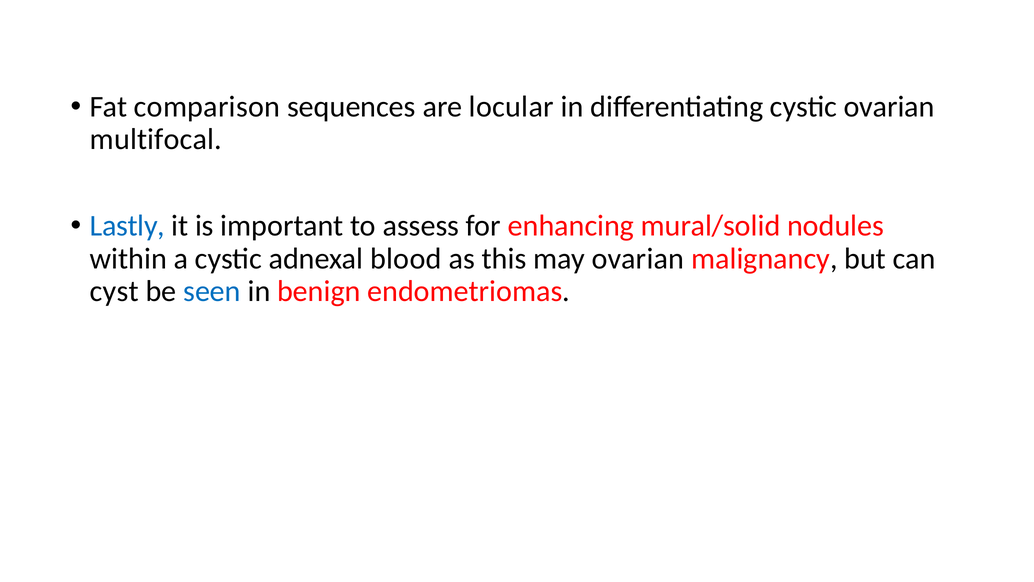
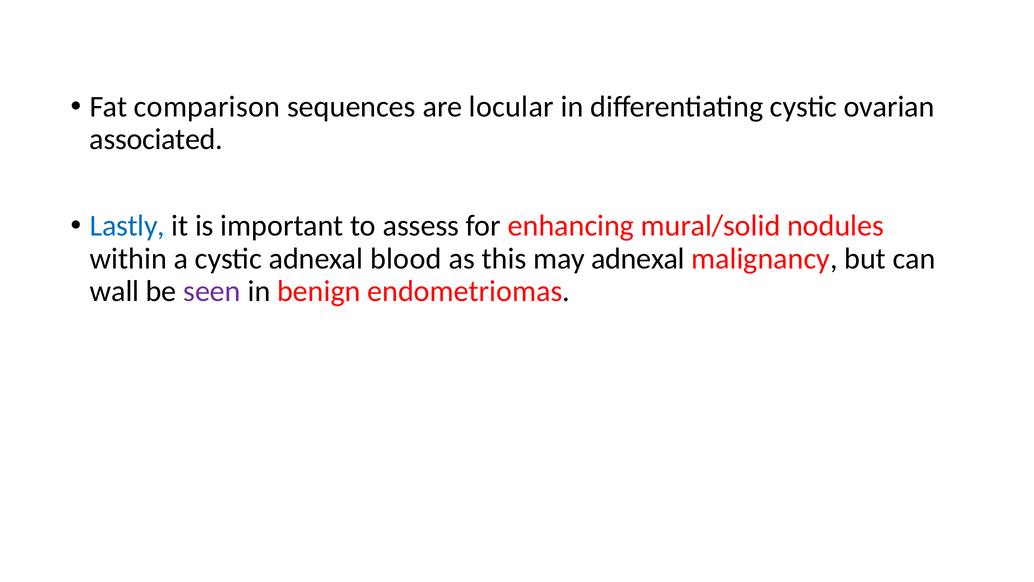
multifocal: multifocal -> associated
may ovarian: ovarian -> adnexal
cyst: cyst -> wall
seen colour: blue -> purple
